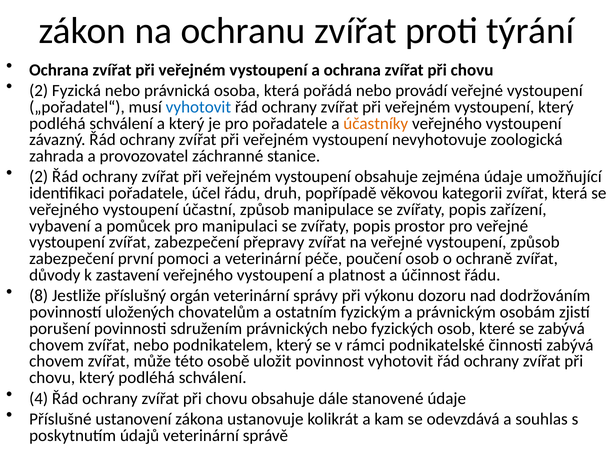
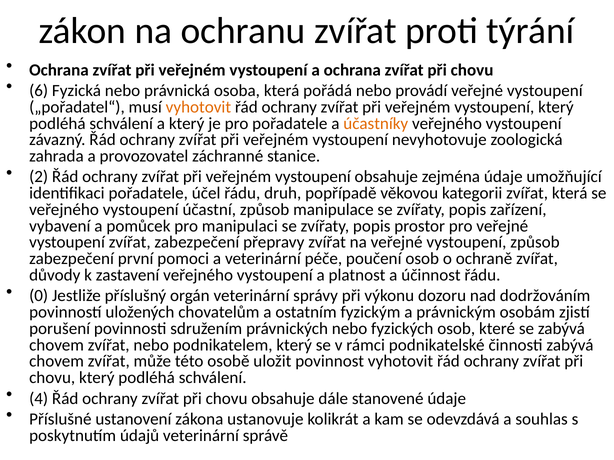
2 at (39, 91): 2 -> 6
vyhotovit at (198, 107) colour: blue -> orange
8: 8 -> 0
